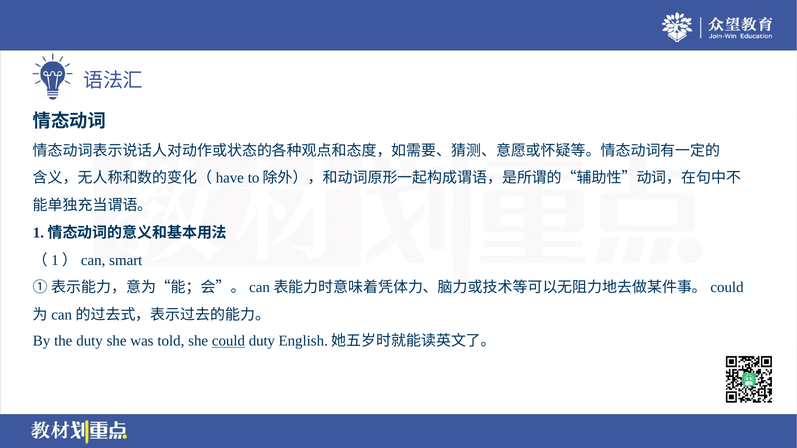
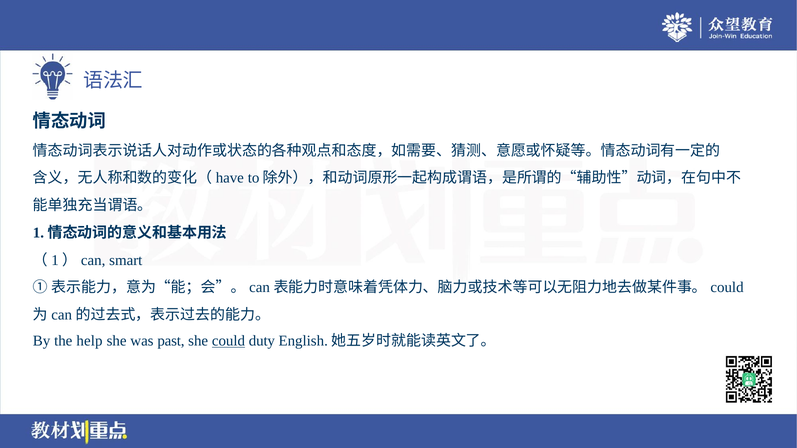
the duty: duty -> help
told: told -> past
